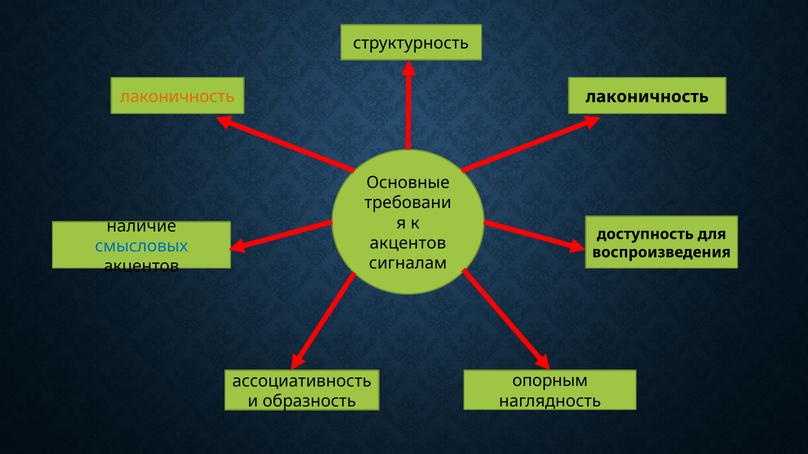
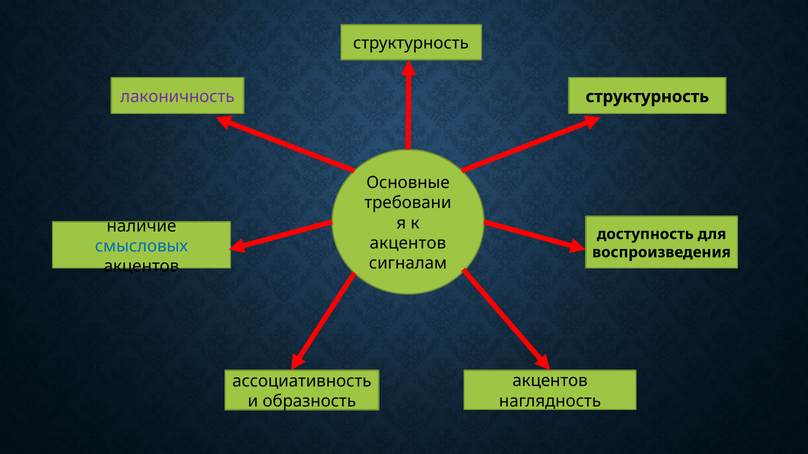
лаконичность at (177, 97) colour: orange -> purple
лаконичность at (647, 97): лаконичность -> структурность
опорным at (550, 381): опорным -> акцентов
